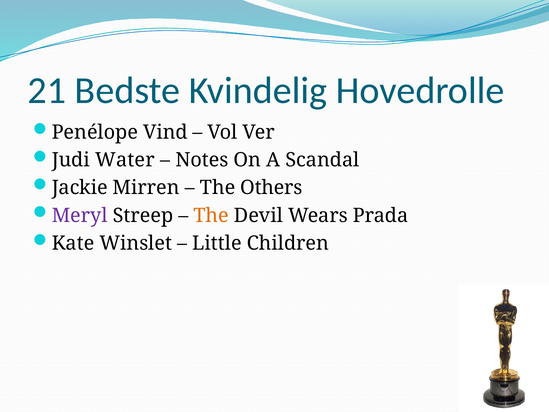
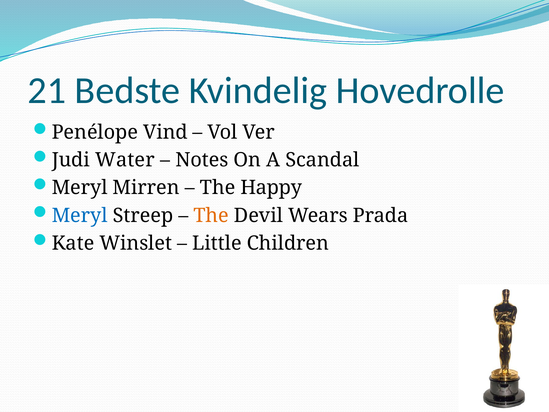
Jackie at (80, 188): Jackie -> Meryl
Others: Others -> Happy
Meryl at (80, 215) colour: purple -> blue
